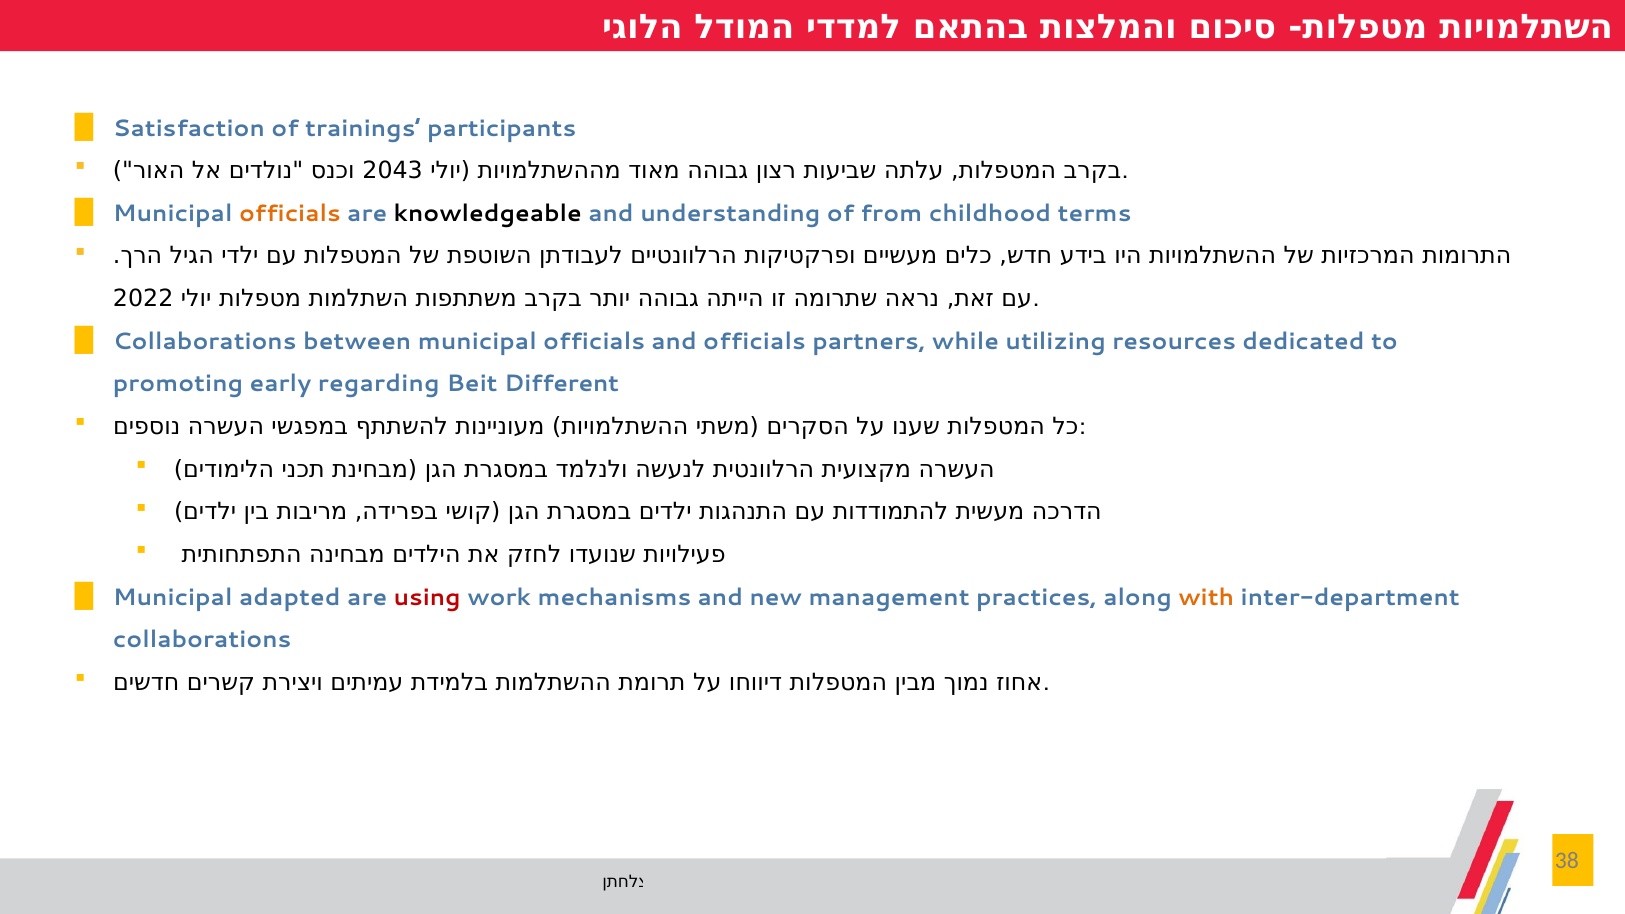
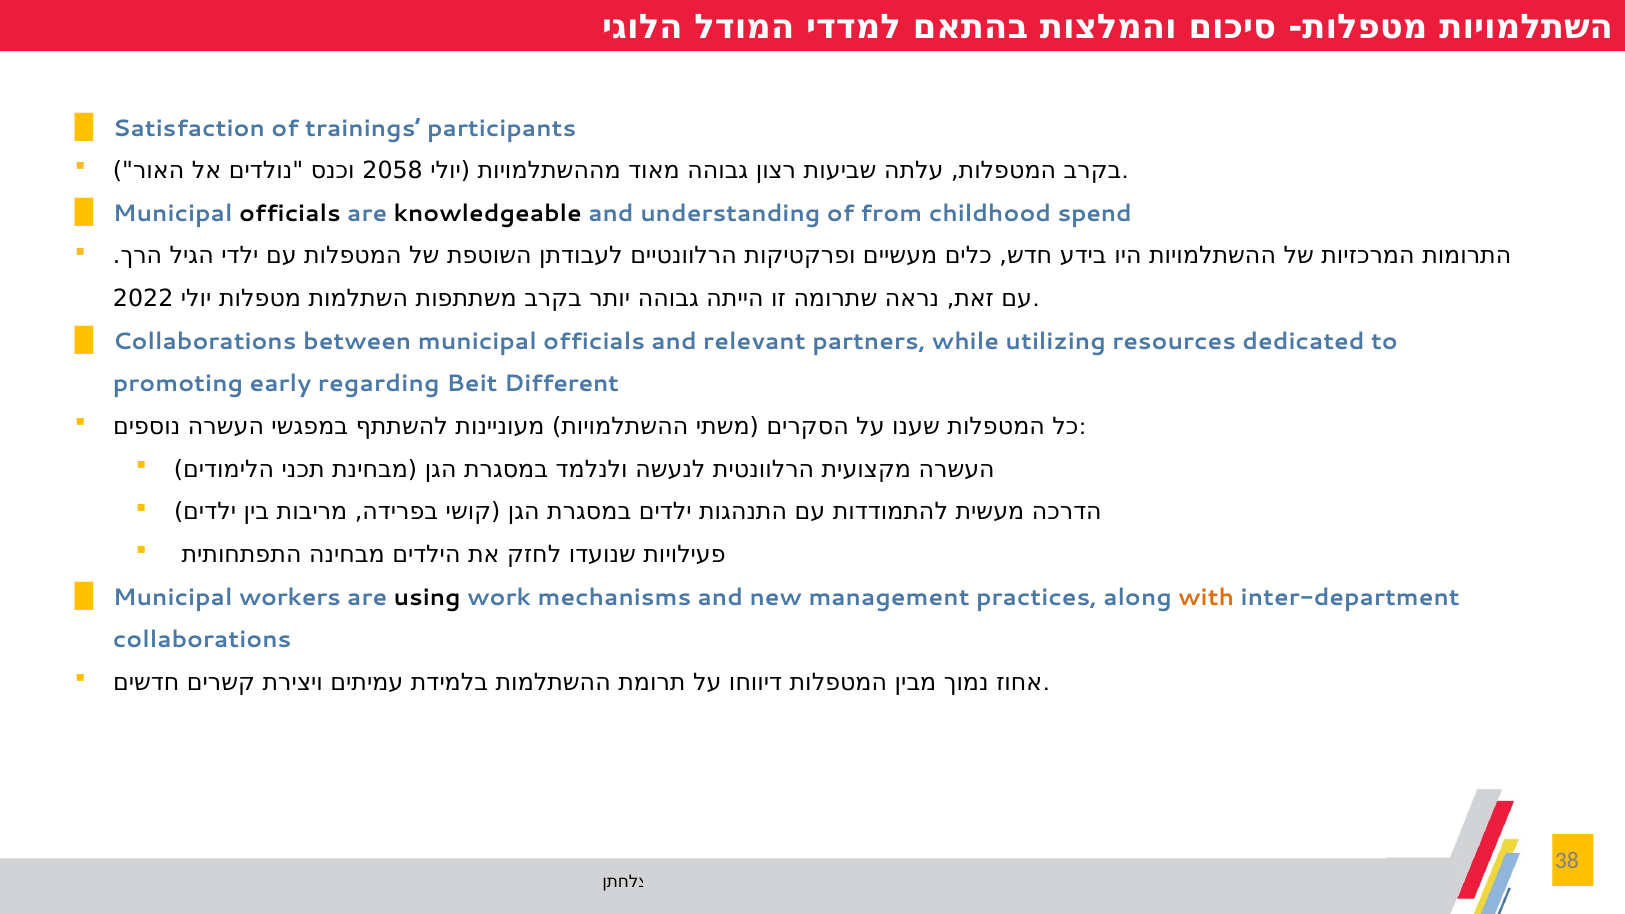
2043: 2043 -> 2058
officials at (290, 214) colour: orange -> black
terms: terms -> spend
and officials: officials -> relevant
adapted: adapted -> workers
using colour: red -> black
